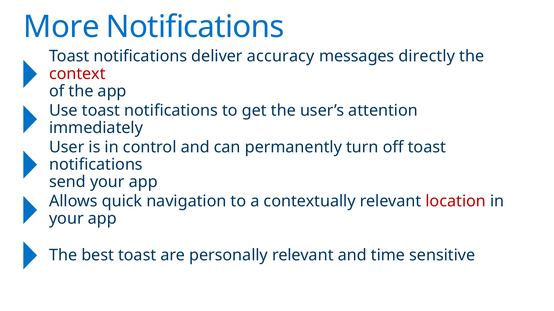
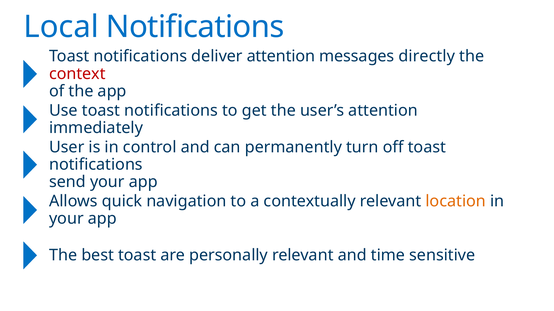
More: More -> Local
deliver accuracy: accuracy -> attention
location colour: red -> orange
